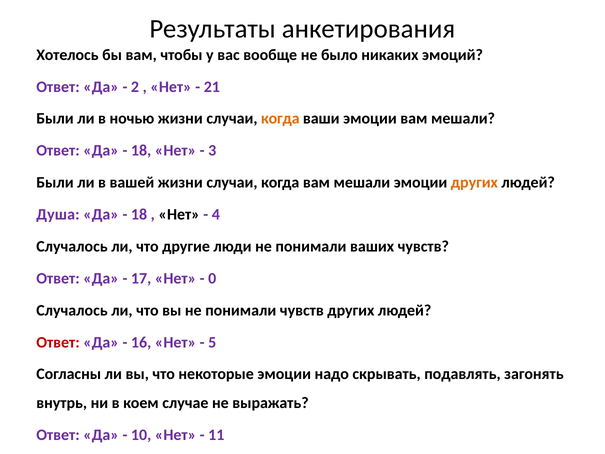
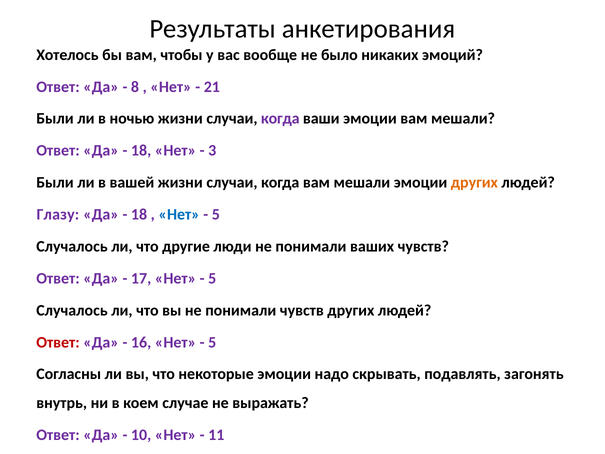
2: 2 -> 8
когда at (280, 119) colour: orange -> purple
Душа: Душа -> Глазу
Нет at (179, 214) colour: black -> blue
4 at (216, 214): 4 -> 5
0 at (212, 278): 0 -> 5
